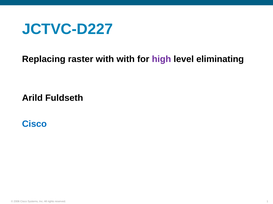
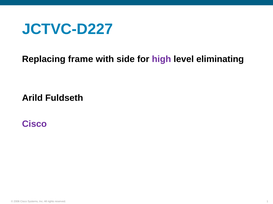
raster: raster -> frame
with with: with -> side
Cisco at (34, 124) colour: blue -> purple
